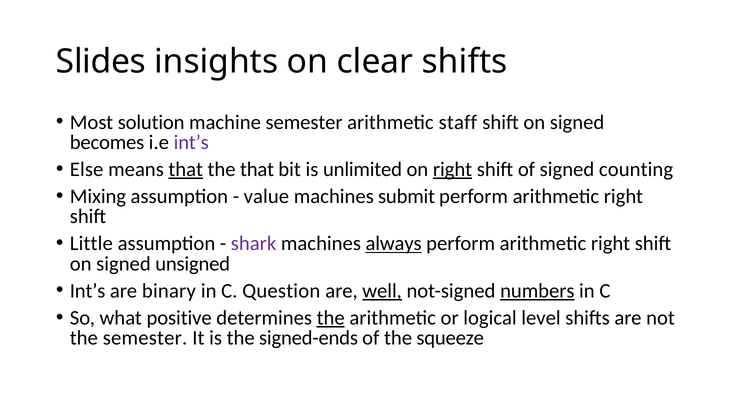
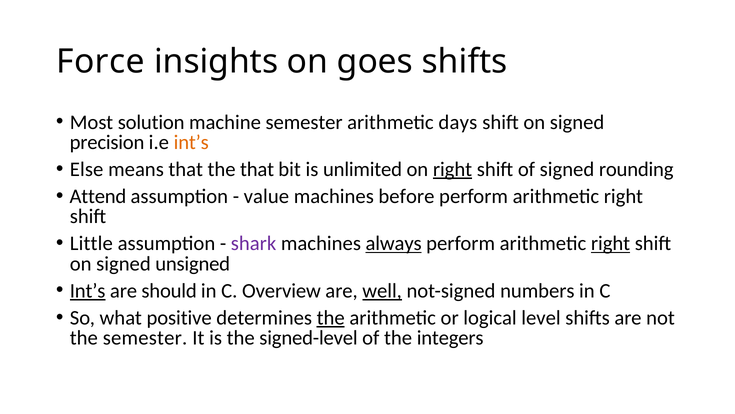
Slides: Slides -> Force
clear: clear -> goes
staff: staff -> days
becomes: becomes -> precision
int’s at (191, 142) colour: purple -> orange
that at (186, 169) underline: present -> none
counting: counting -> rounding
Mixing: Mixing -> Attend
submit: submit -> before
right at (611, 243) underline: none -> present
Int’s at (88, 290) underline: none -> present
binary: binary -> should
Question: Question -> Overview
numbers underline: present -> none
signed-ends: signed-ends -> signed-level
squeeze: squeeze -> integers
